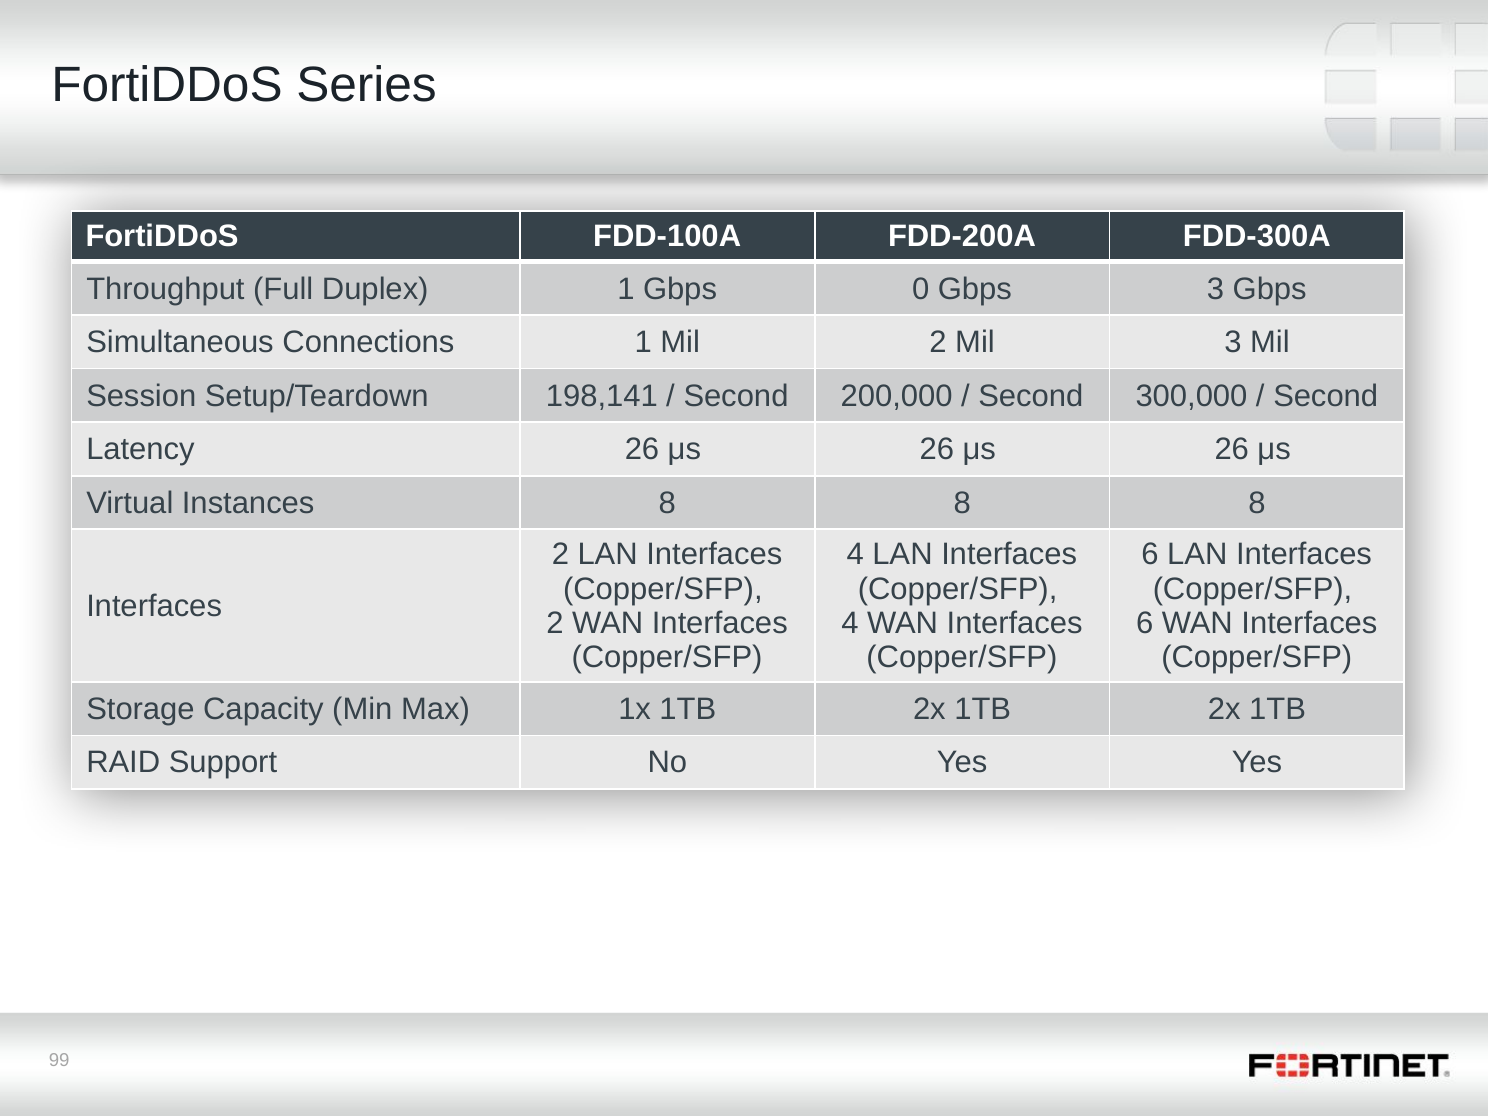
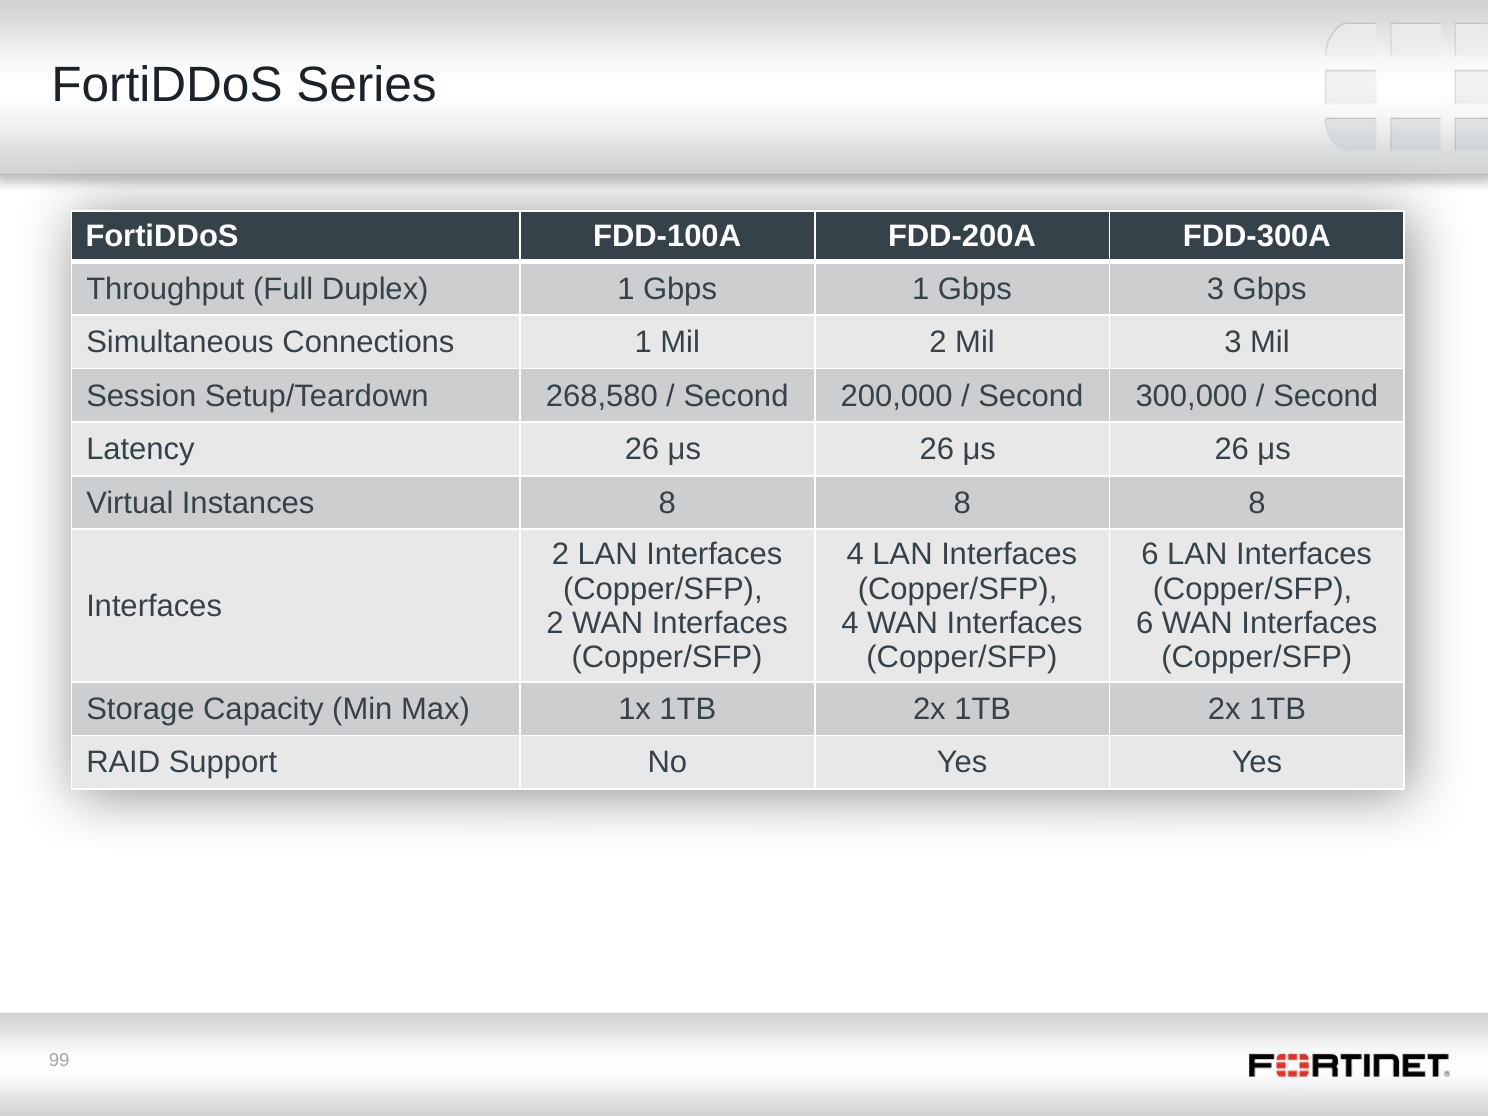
Gbps 0: 0 -> 1
198,141: 198,141 -> 268,580
